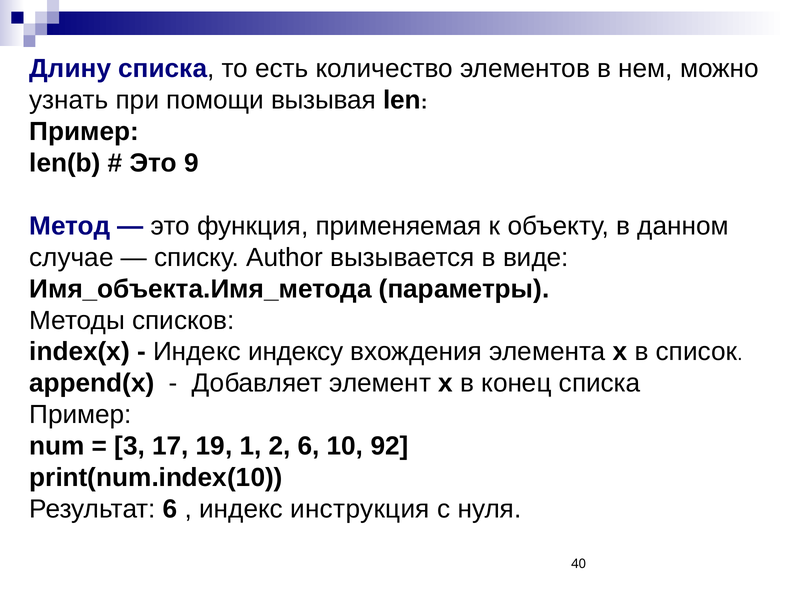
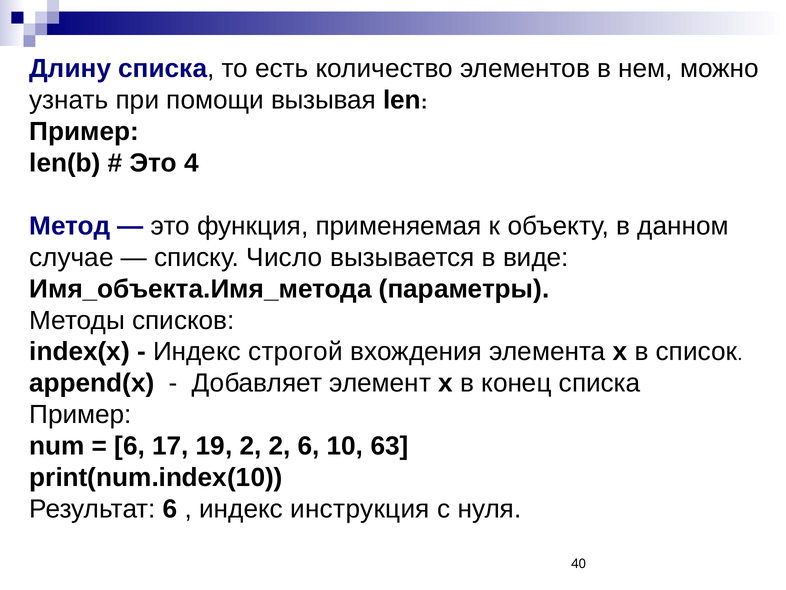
9: 9 -> 4
Author: Author -> Число
индексу: индексу -> строгой
3 at (130, 446): 3 -> 6
19 1: 1 -> 2
92: 92 -> 63
